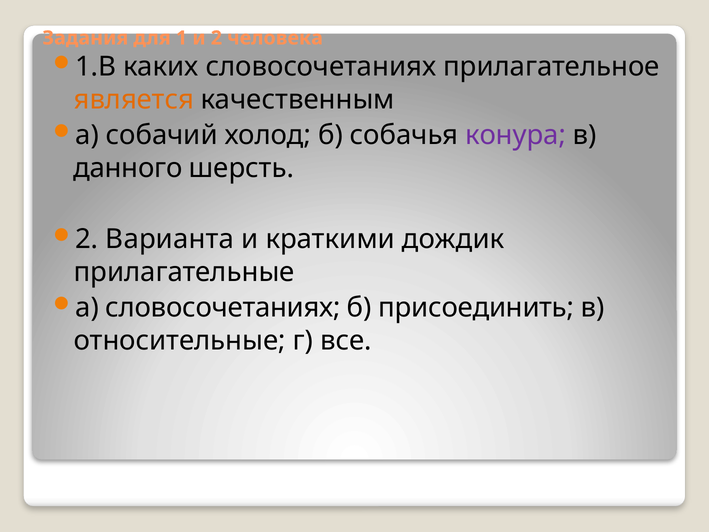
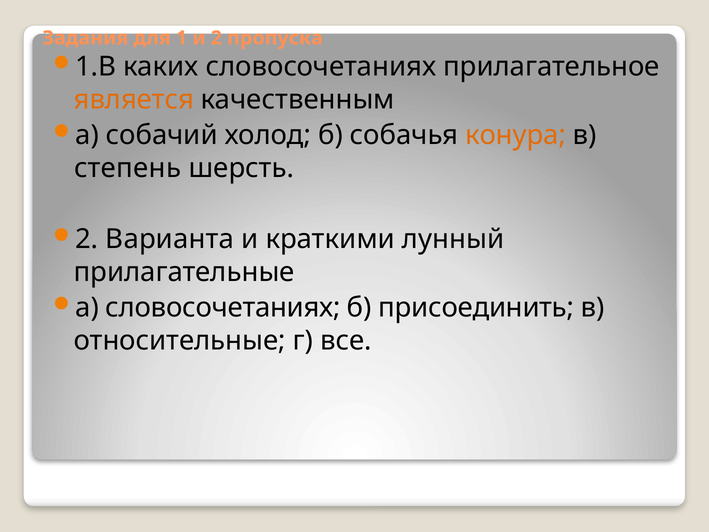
человека: человека -> пропуска
конура colour: purple -> orange
данного: данного -> степень
дождик: дождик -> лунный
